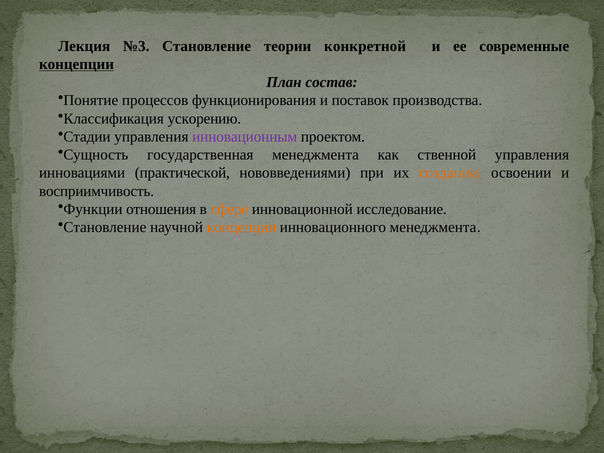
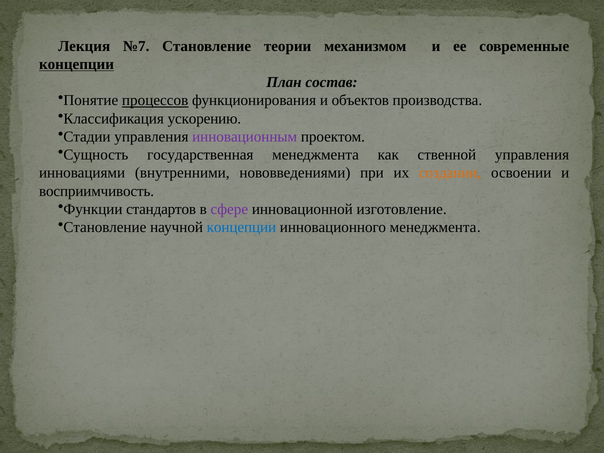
№3: №3 -> №7
конкретной: конкретной -> механизмом
процессов underline: none -> present
поставок: поставок -> объектов
практической: практической -> внутренними
отношения: отношения -> стандартов
сфере colour: orange -> purple
исследование: исследование -> изготовление
концепции at (241, 227) colour: orange -> blue
